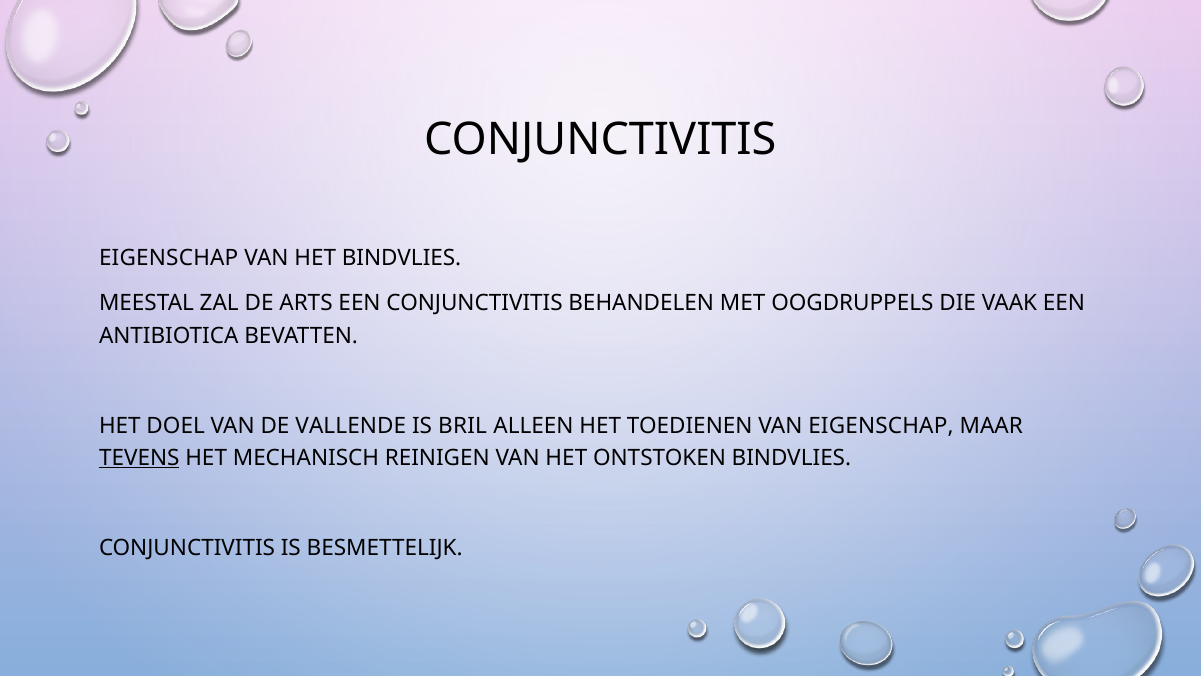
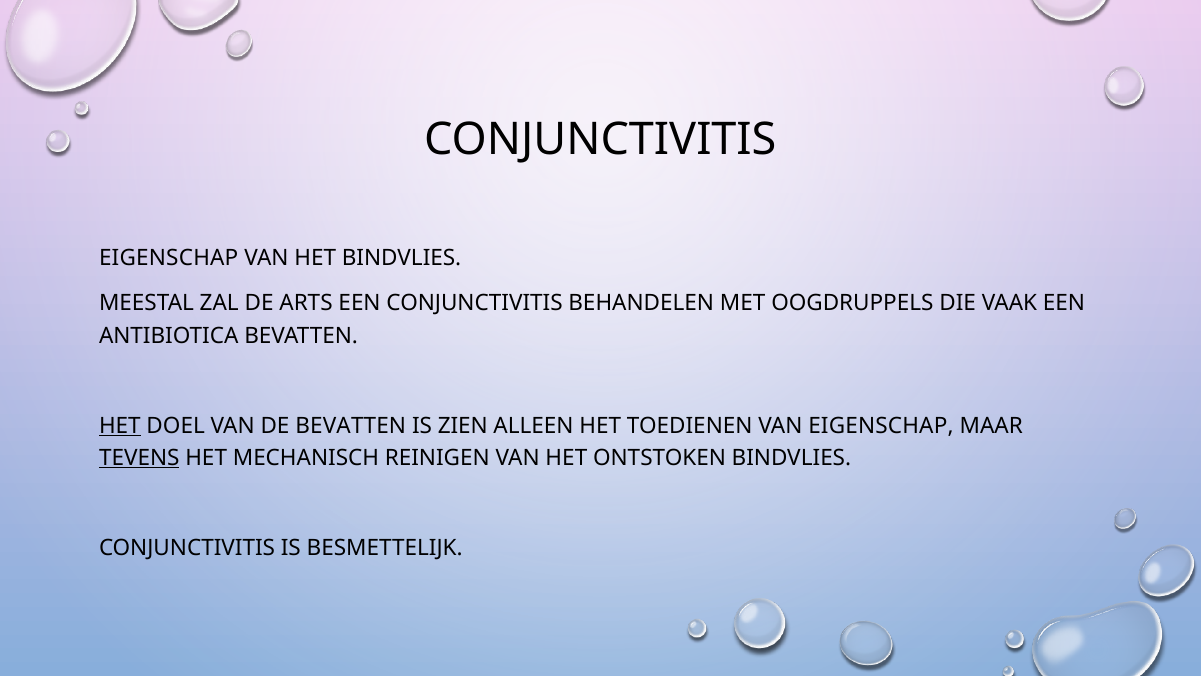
HET at (120, 425) underline: none -> present
DE VALLENDE: VALLENDE -> BEVATTEN
BRIL: BRIL -> ZIEN
